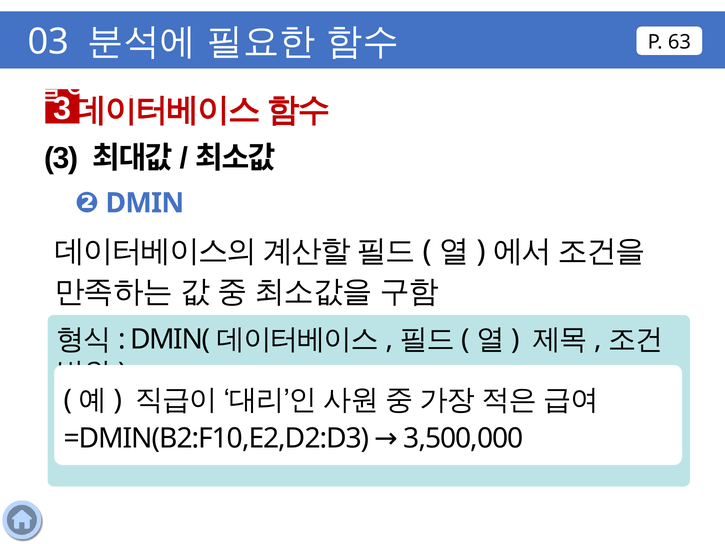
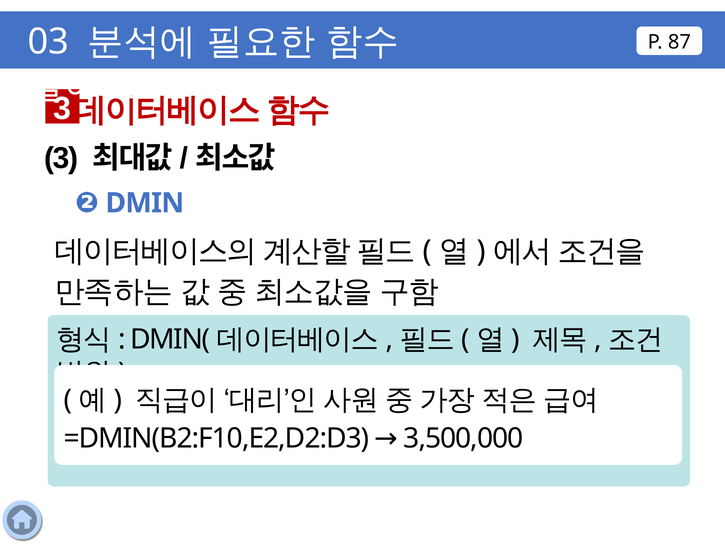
63: 63 -> 87
